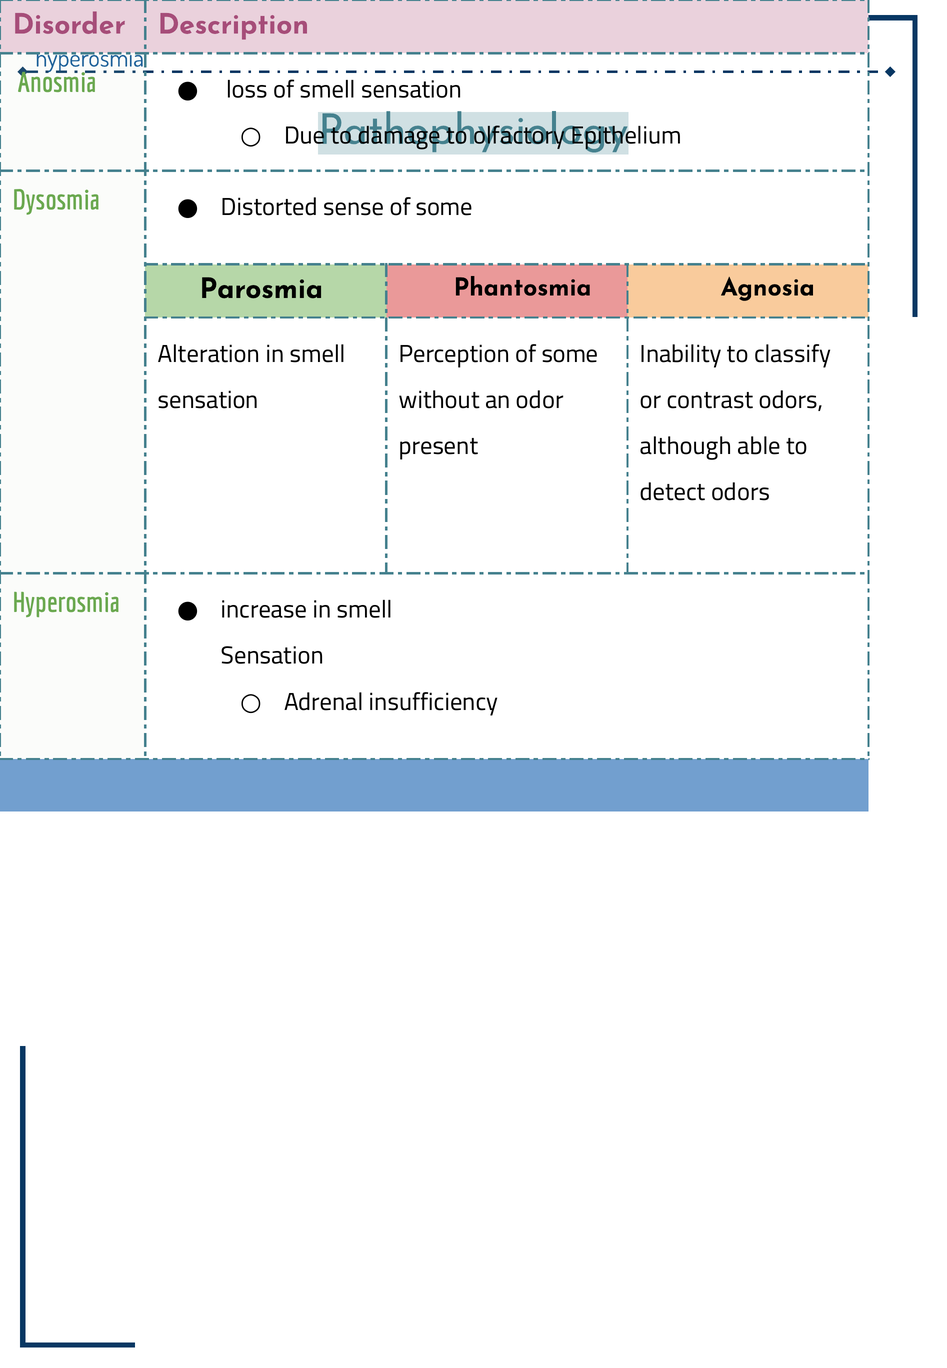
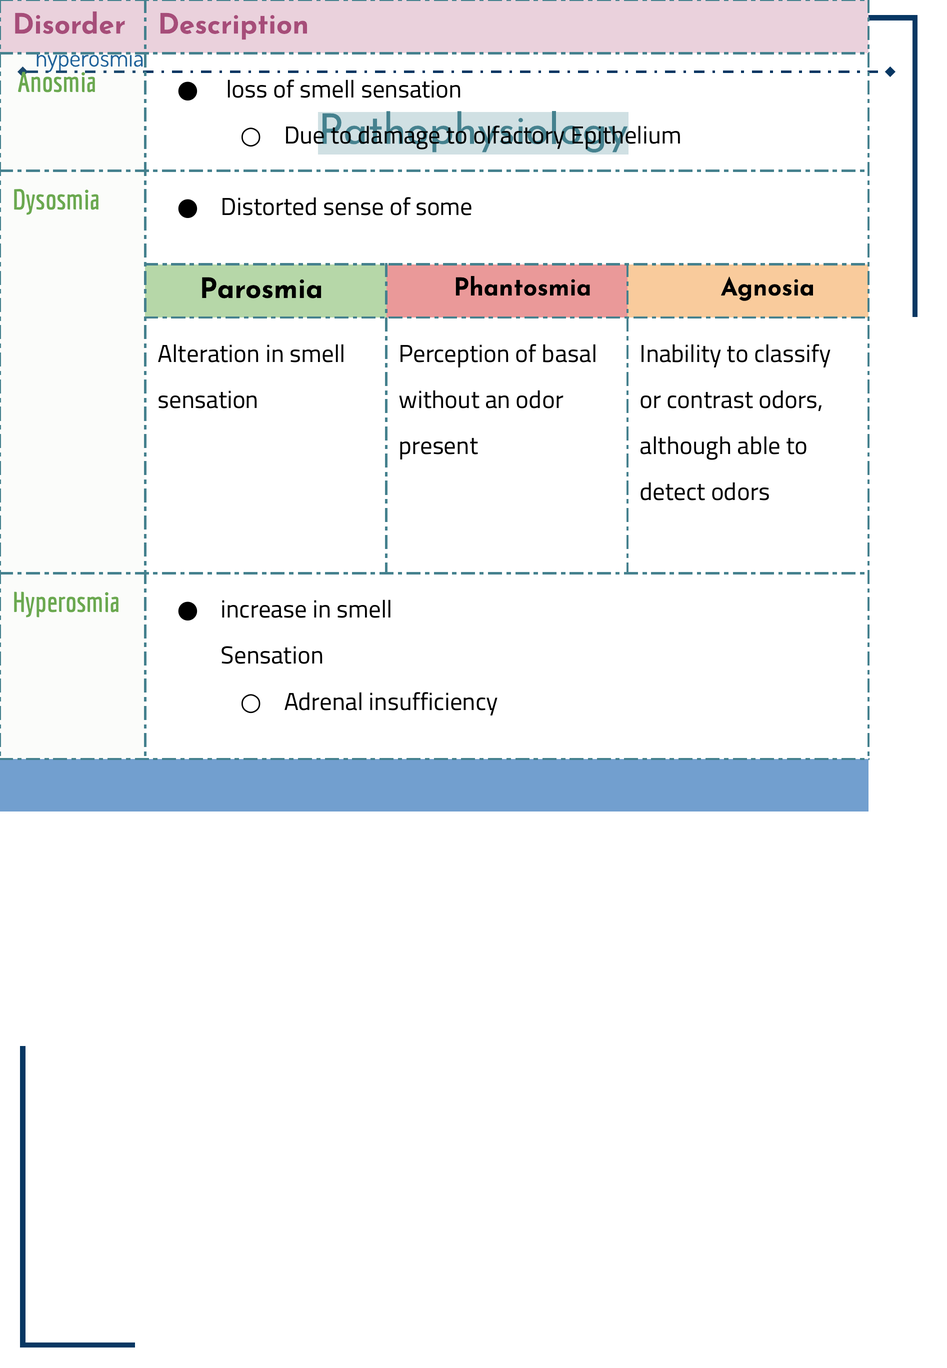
Perception of some: some -> basal
